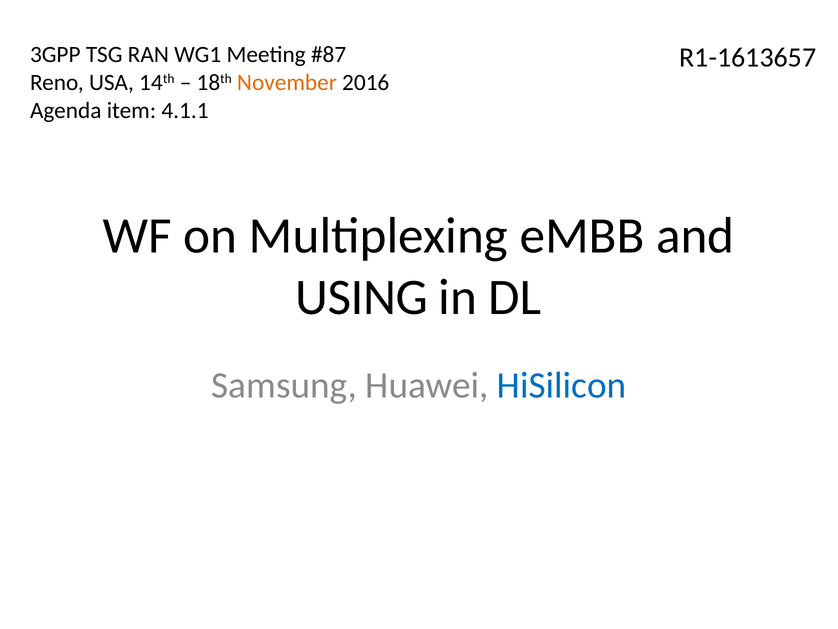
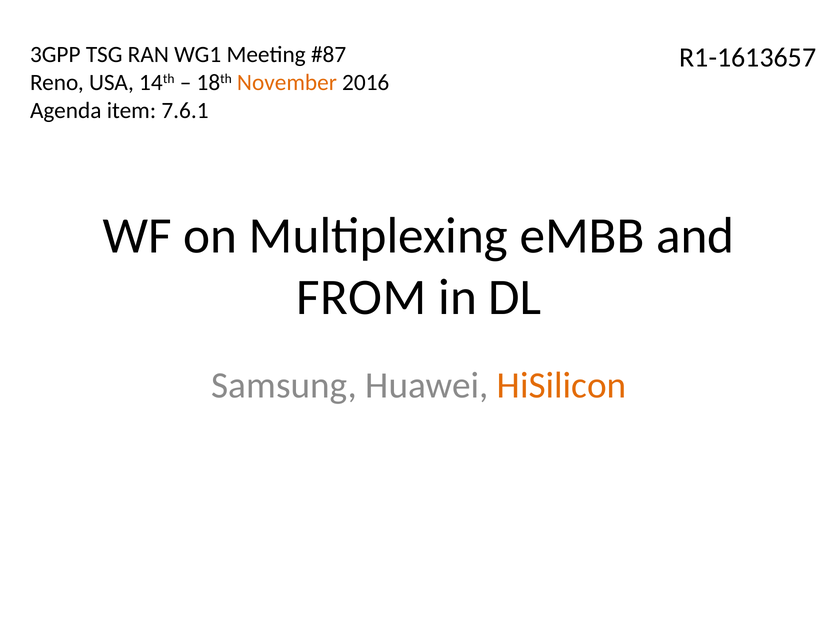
4.1.1: 4.1.1 -> 7.6.1
USING: USING -> FROM
HiSilicon colour: blue -> orange
